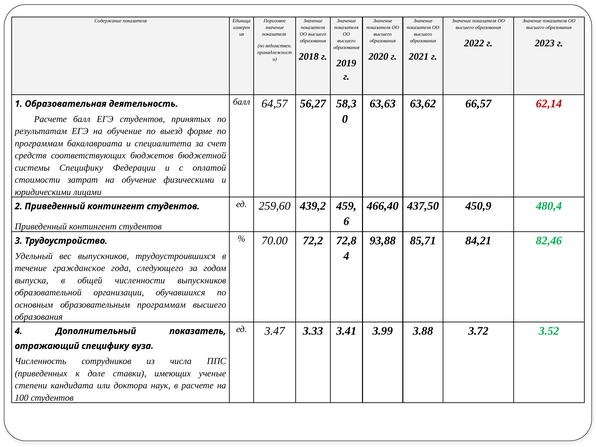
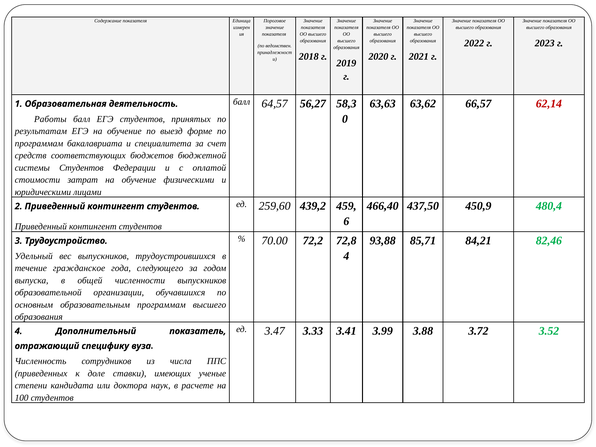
Расчете at (50, 119): Расчете -> Работы
системы Специфику: Специфику -> Студентов
